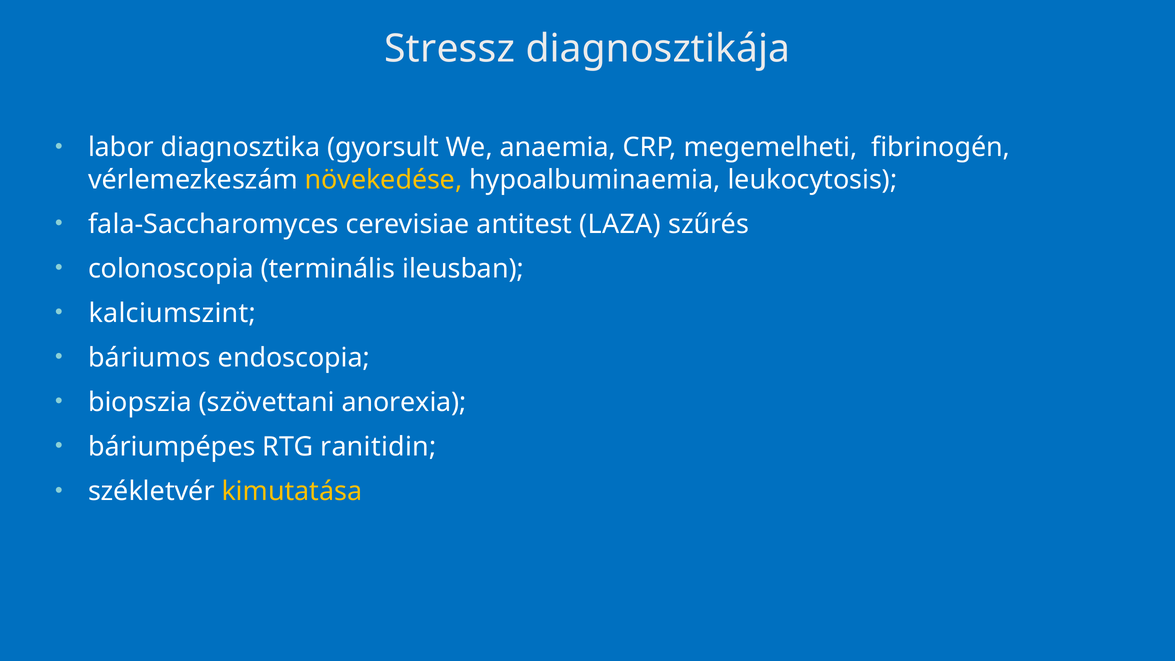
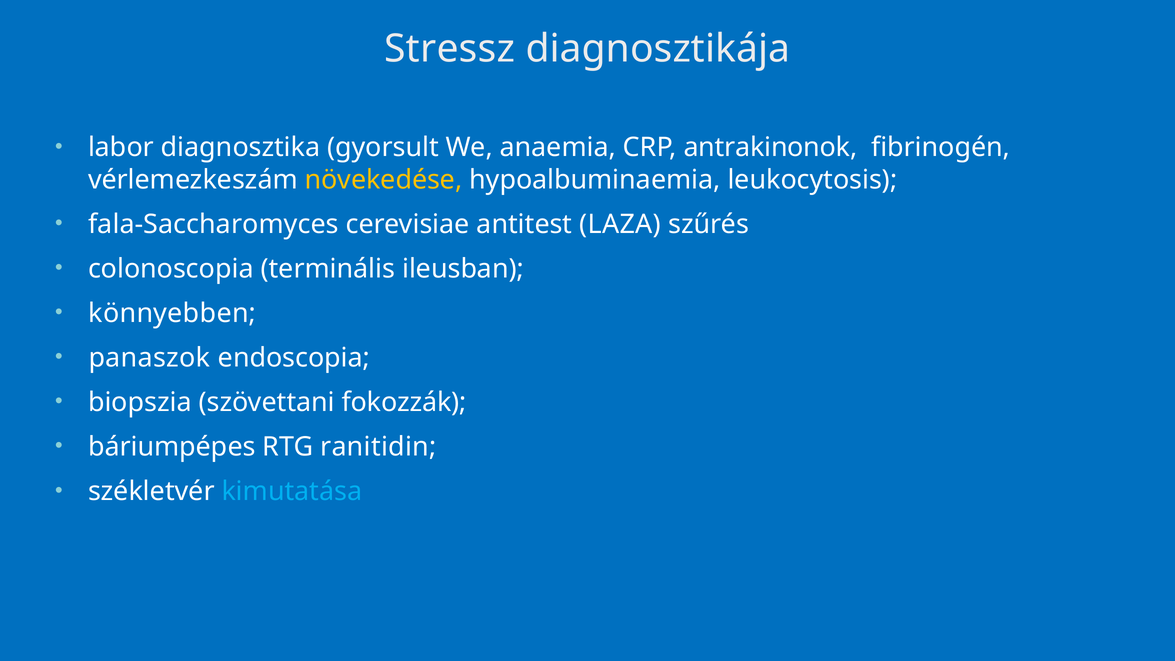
megemelheti: megemelheti -> antrakinonok
kalciumszint: kalciumszint -> könnyebben
báriumos: báriumos -> panaszok
anorexia: anorexia -> fokozzák
kimutatása colour: yellow -> light blue
